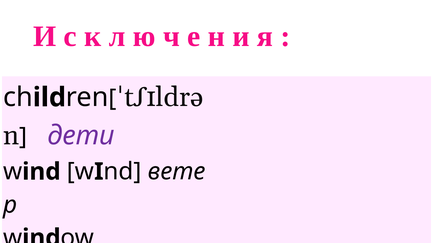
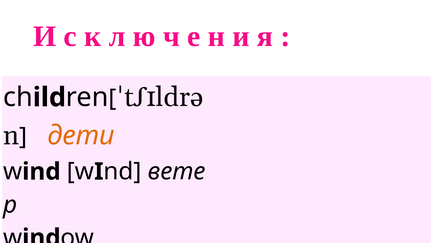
дети colour: purple -> orange
